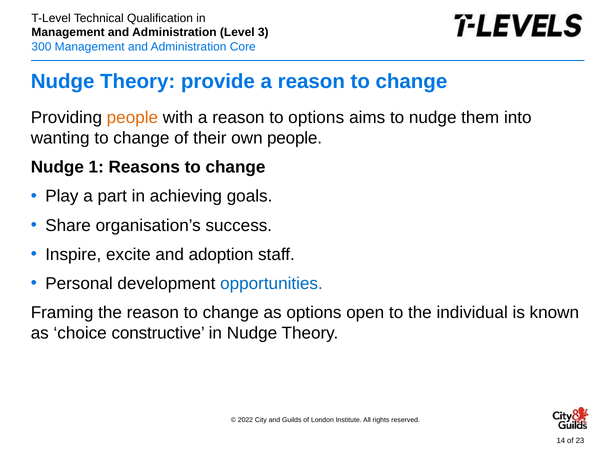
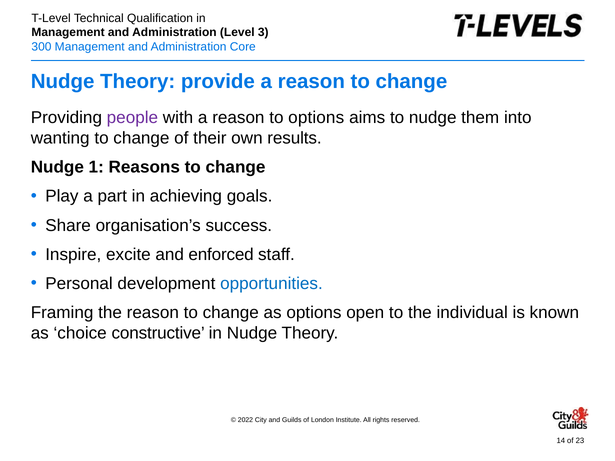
people at (132, 118) colour: orange -> purple
own people: people -> results
adoption: adoption -> enforced
